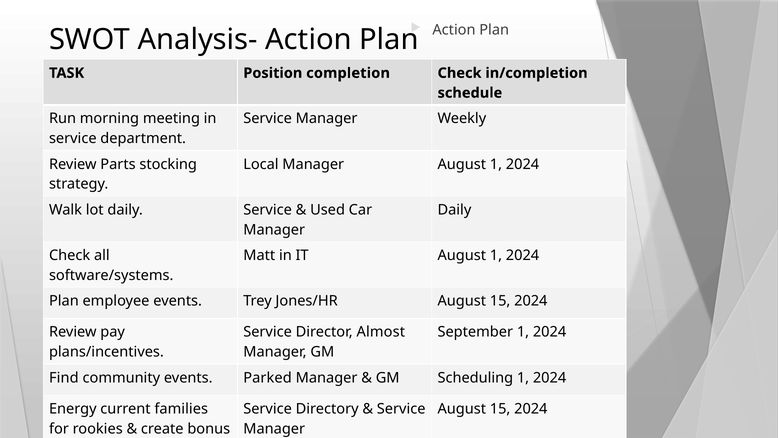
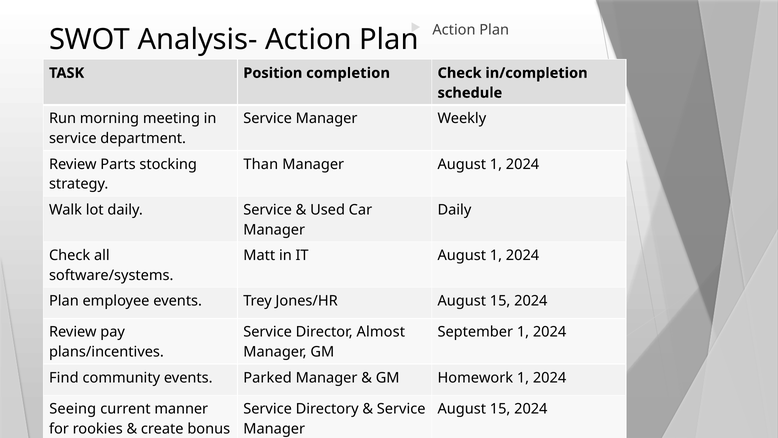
Local: Local -> Than
Scheduling: Scheduling -> Homework
Energy: Energy -> Seeing
families: families -> manner
